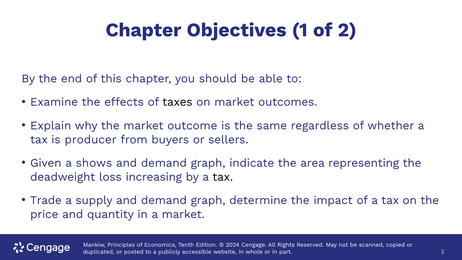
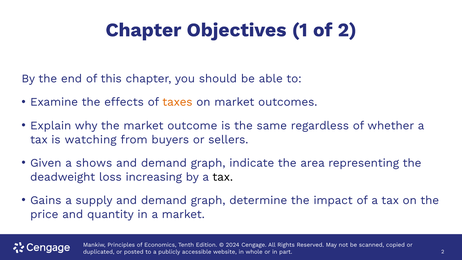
taxes colour: black -> orange
producer: producer -> watching
Trade: Trade -> Gains
